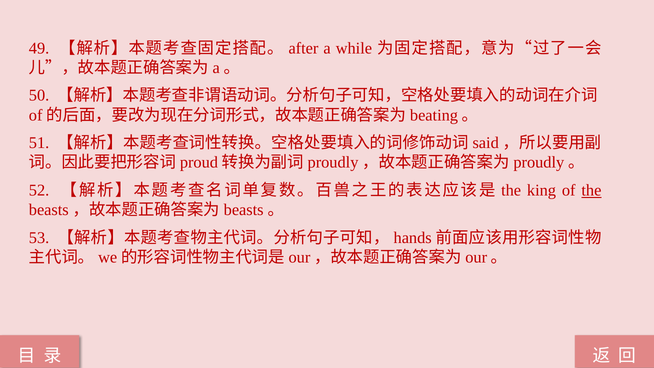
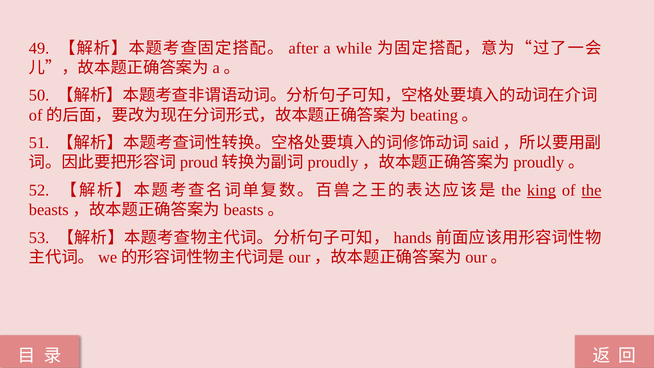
king underline: none -> present
